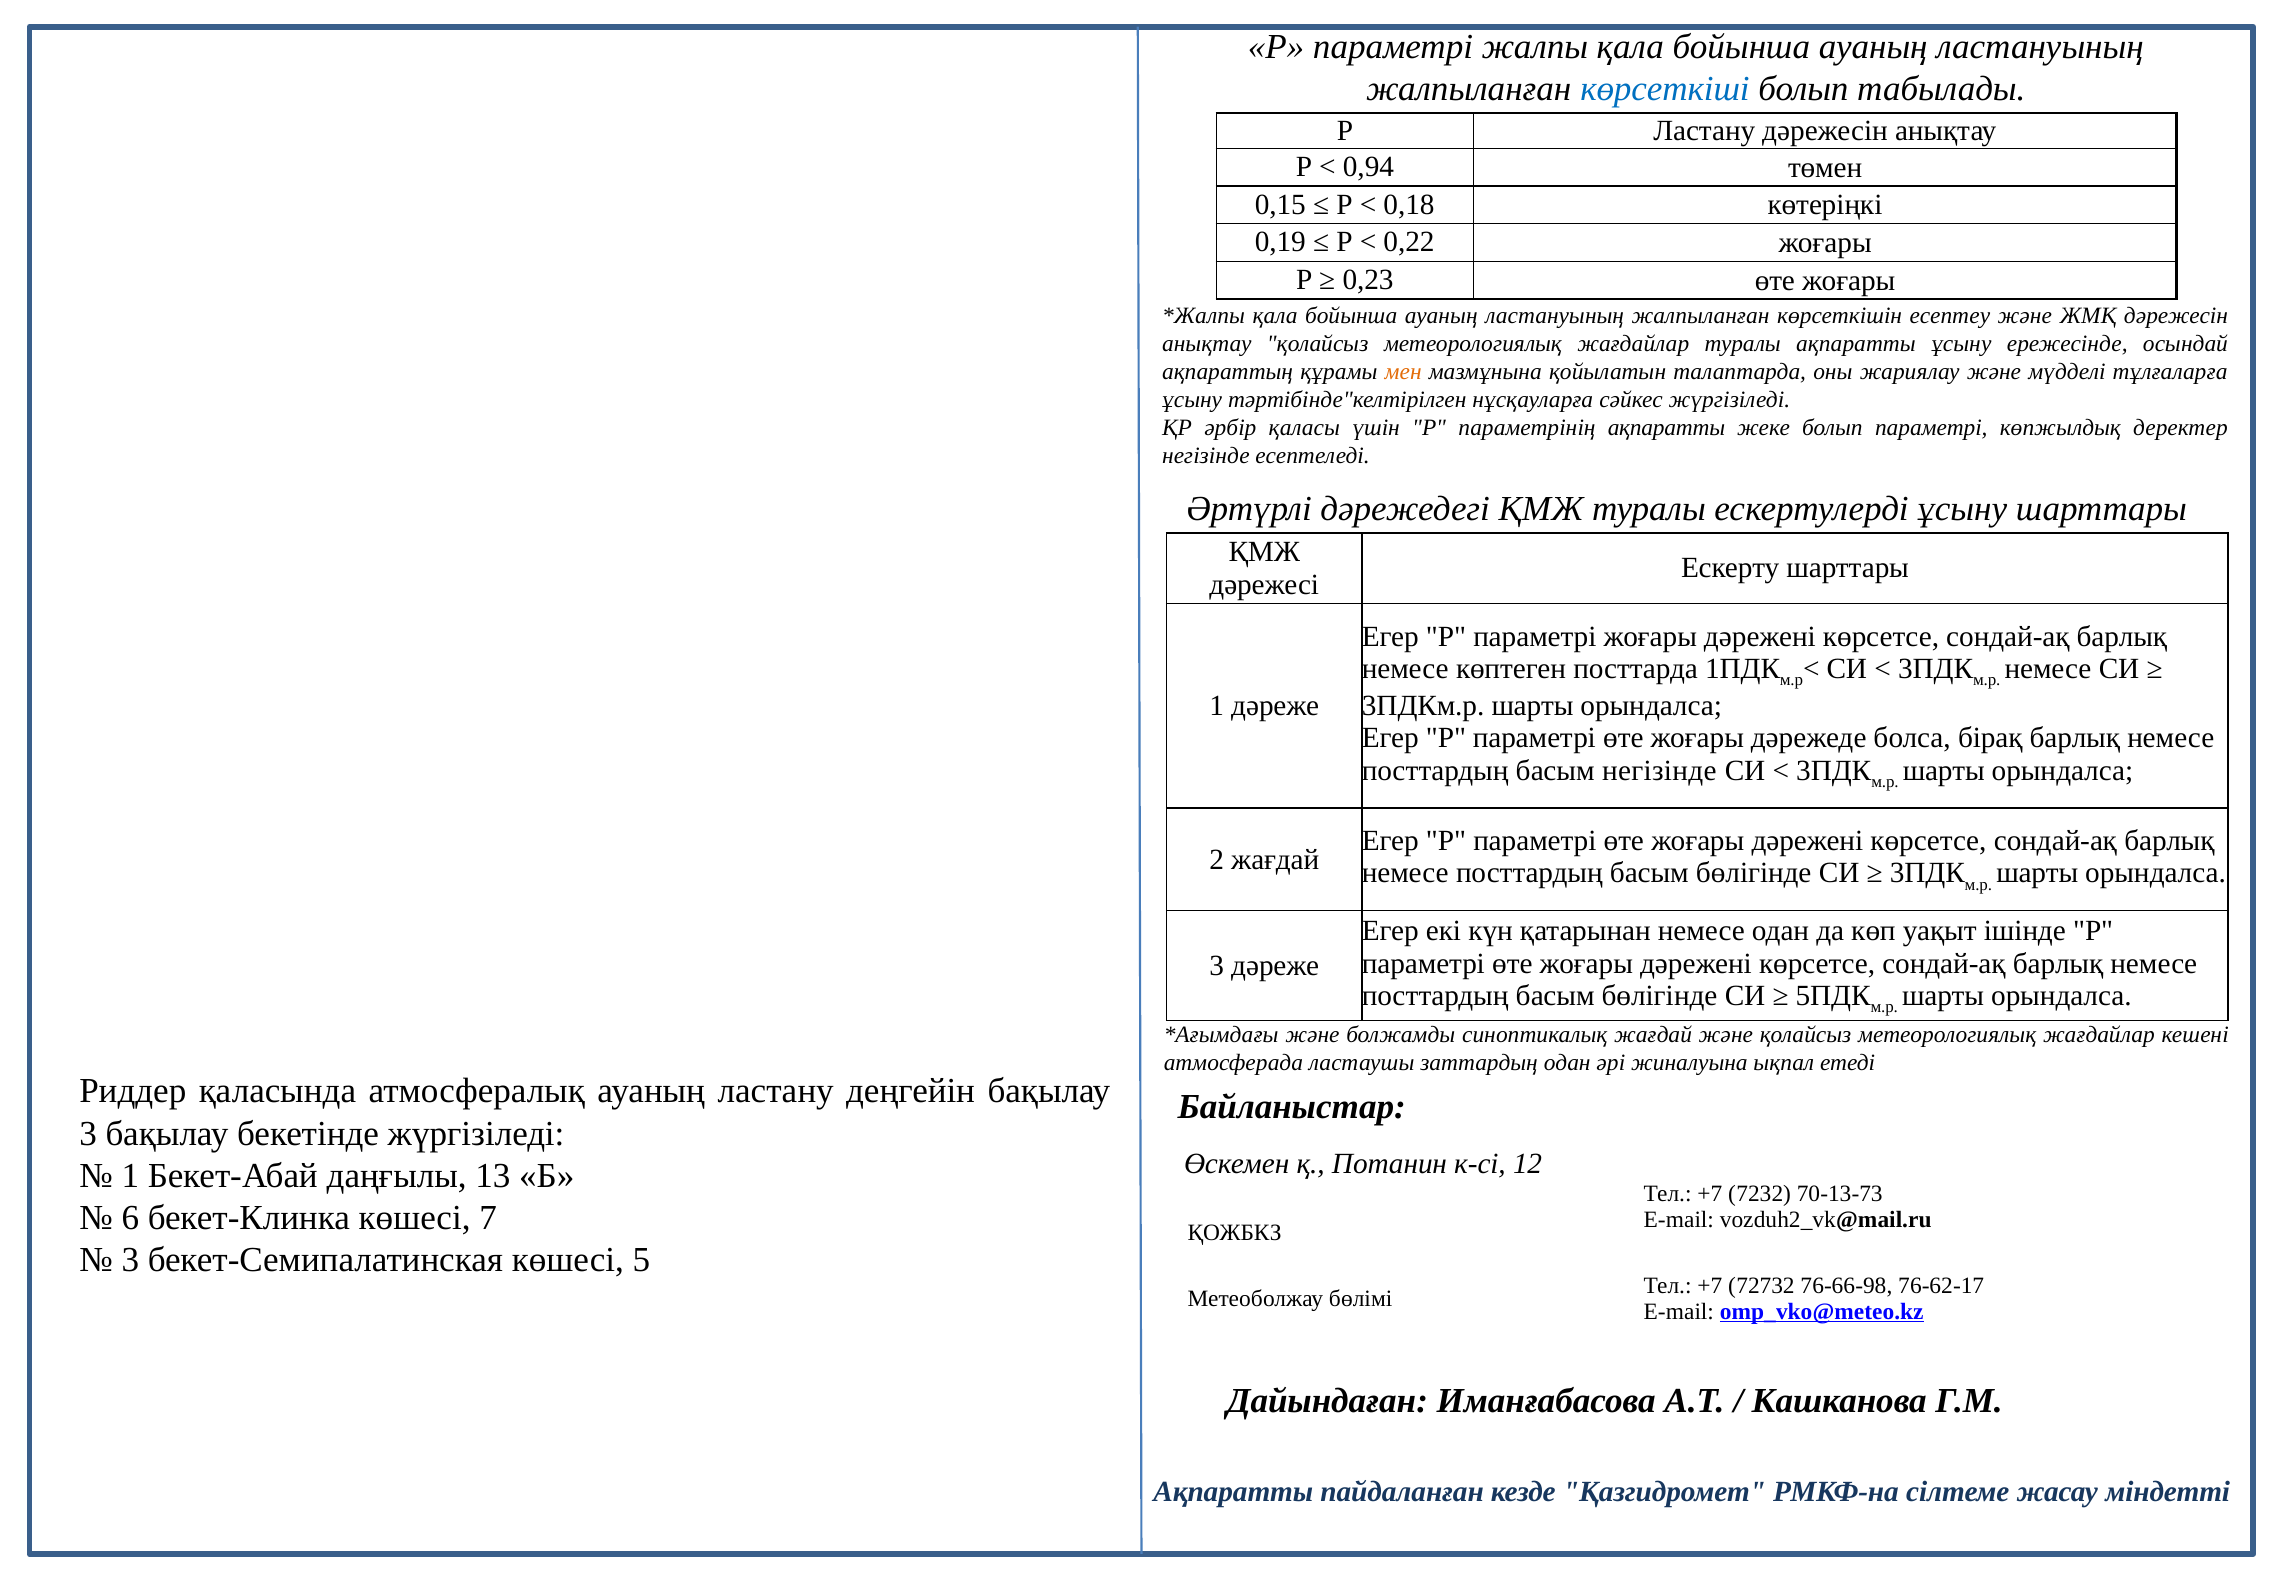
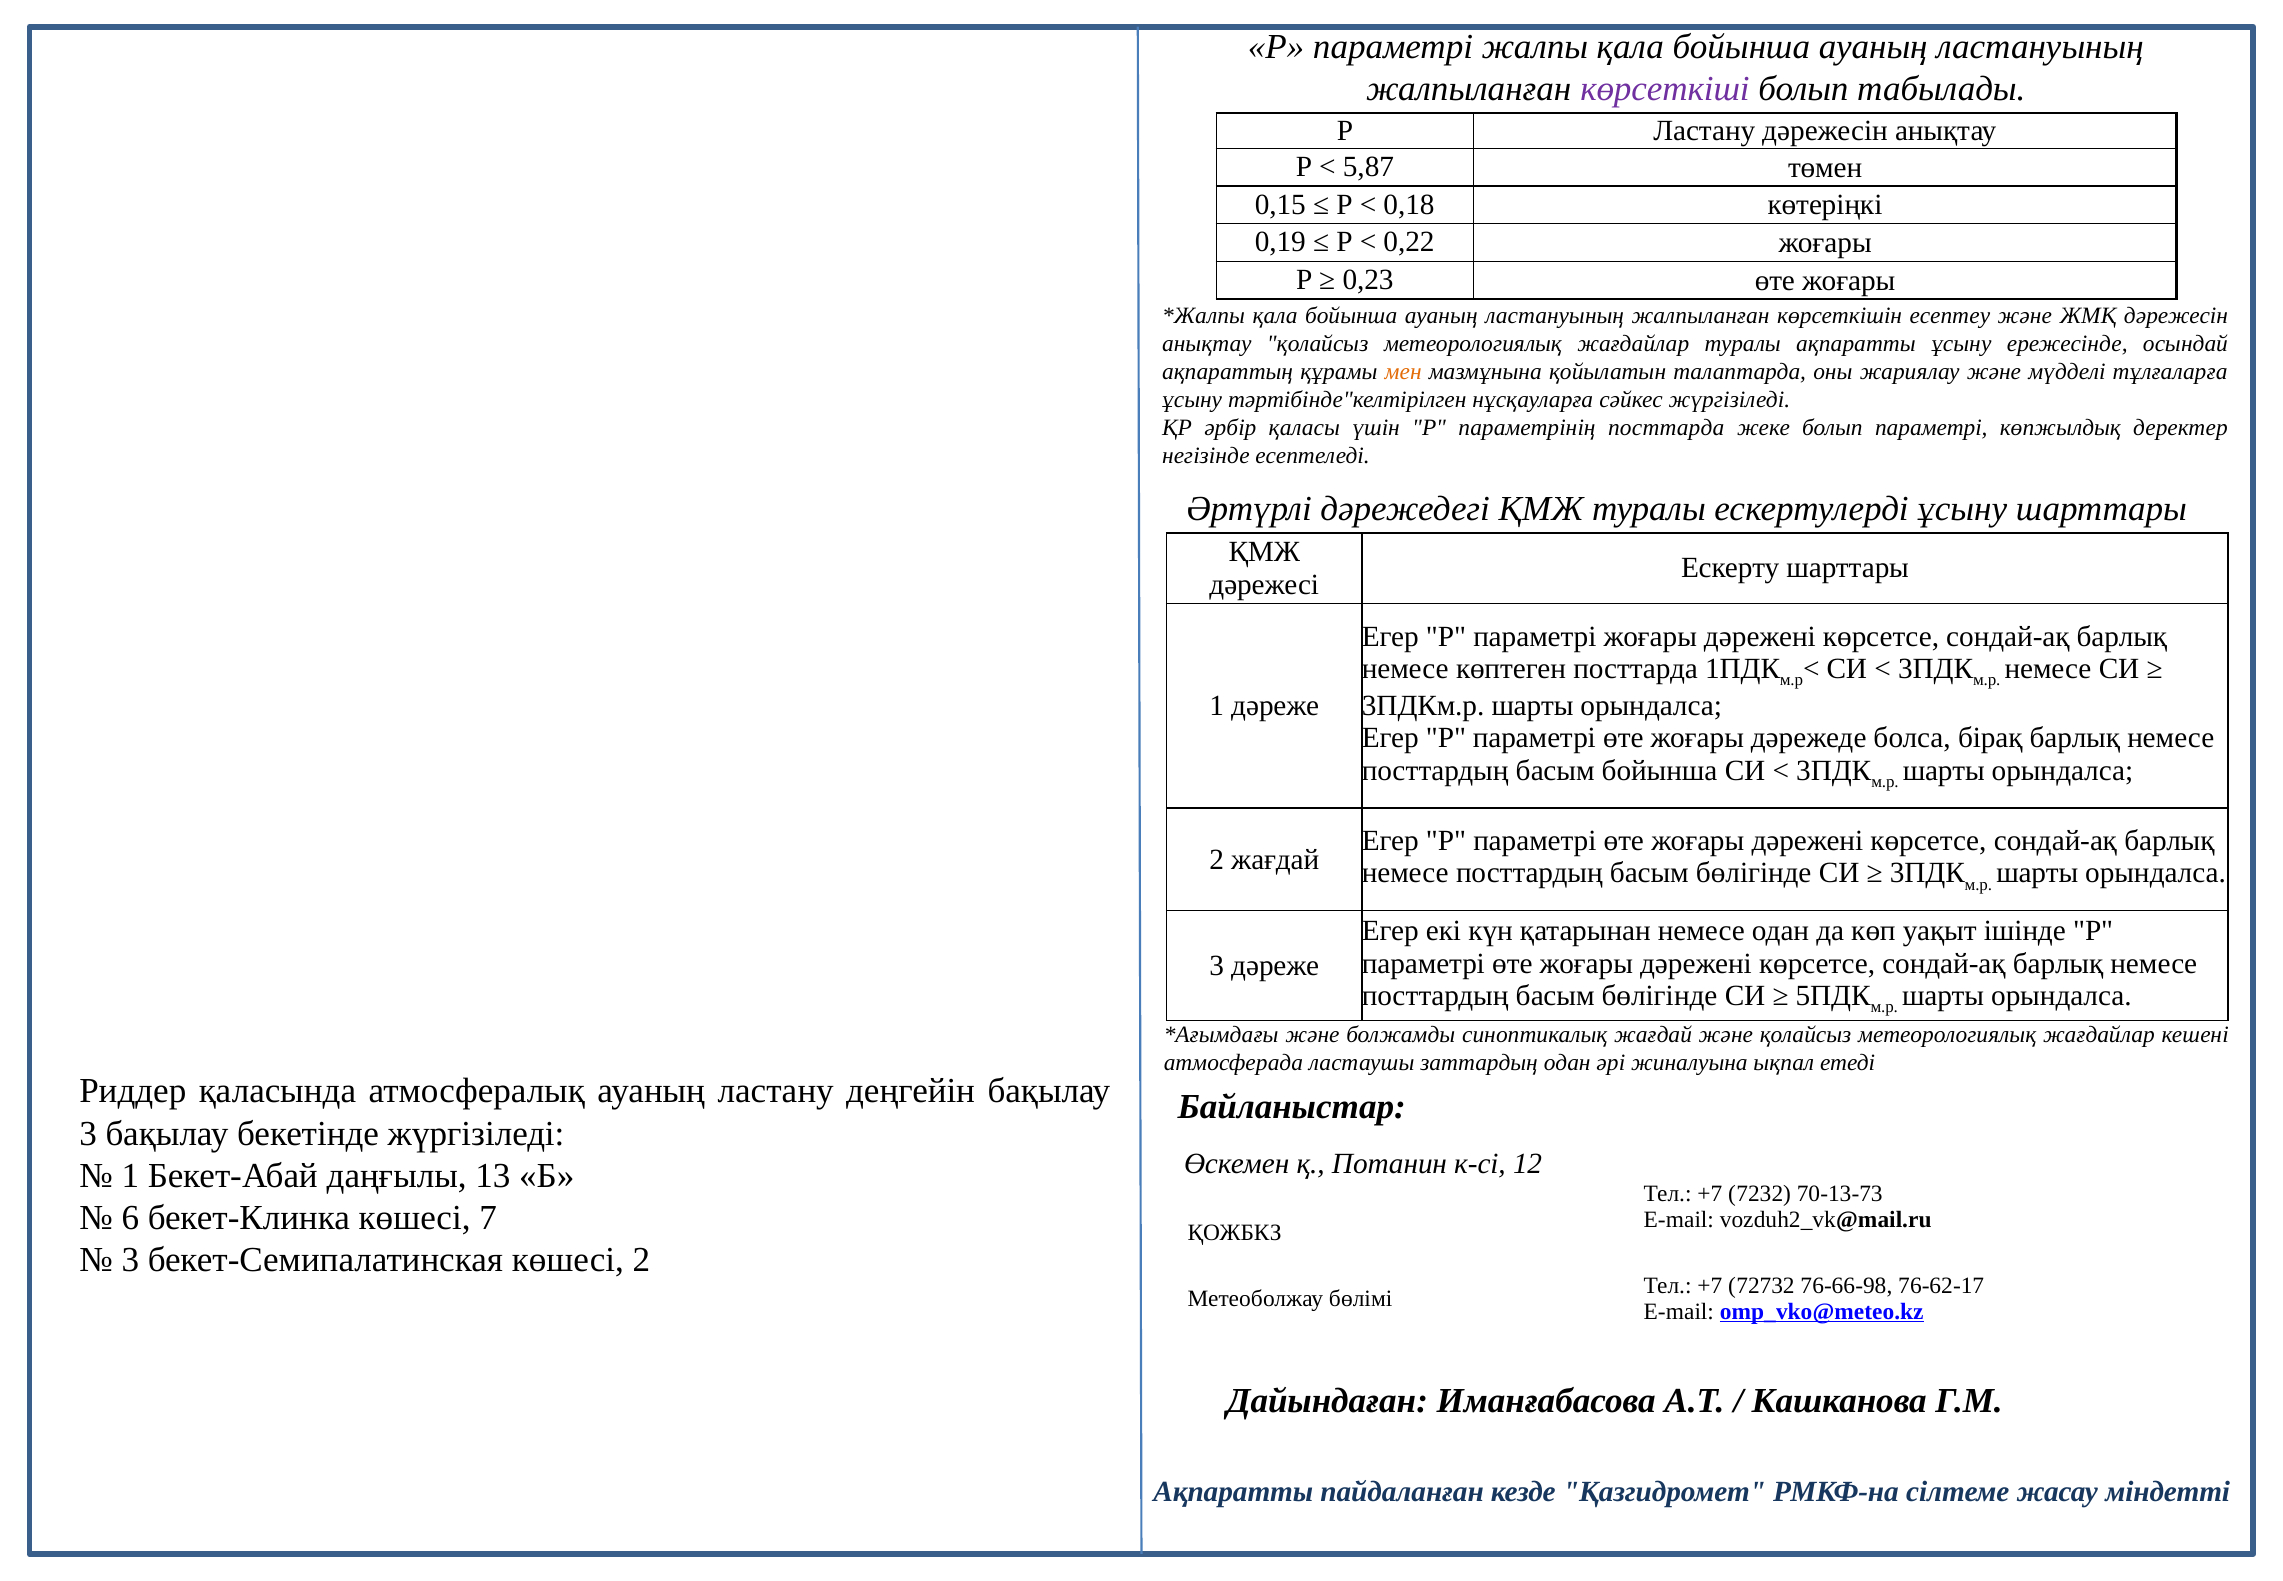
көрсеткіші colour: blue -> purple
0,94: 0,94 -> 5,87
параметрінің ақпаратты: ақпаратты -> посттарда
басым негізінде: негізінде -> бойынша
көшесі 5: 5 -> 2
